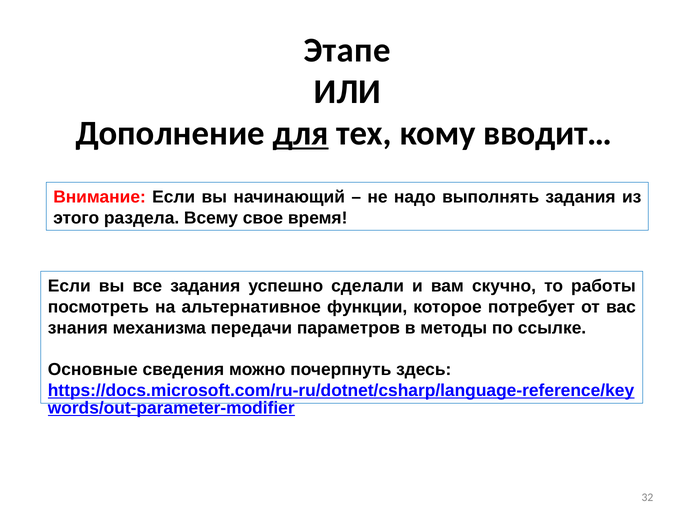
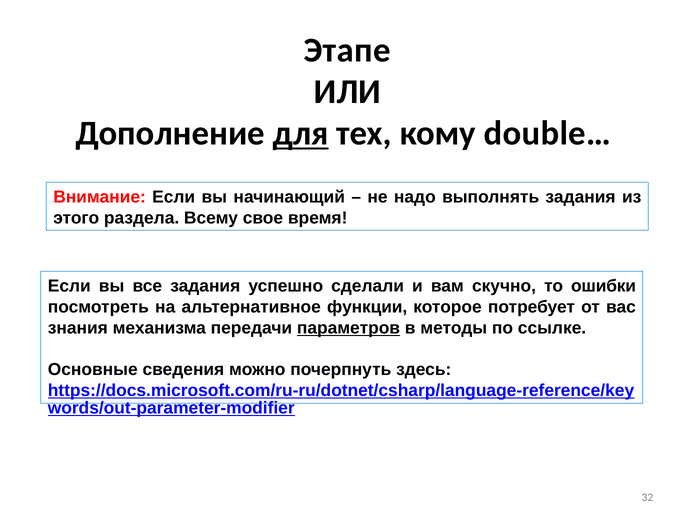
вводит…: вводит… -> double…
работы: работы -> ошибки
параметров underline: none -> present
